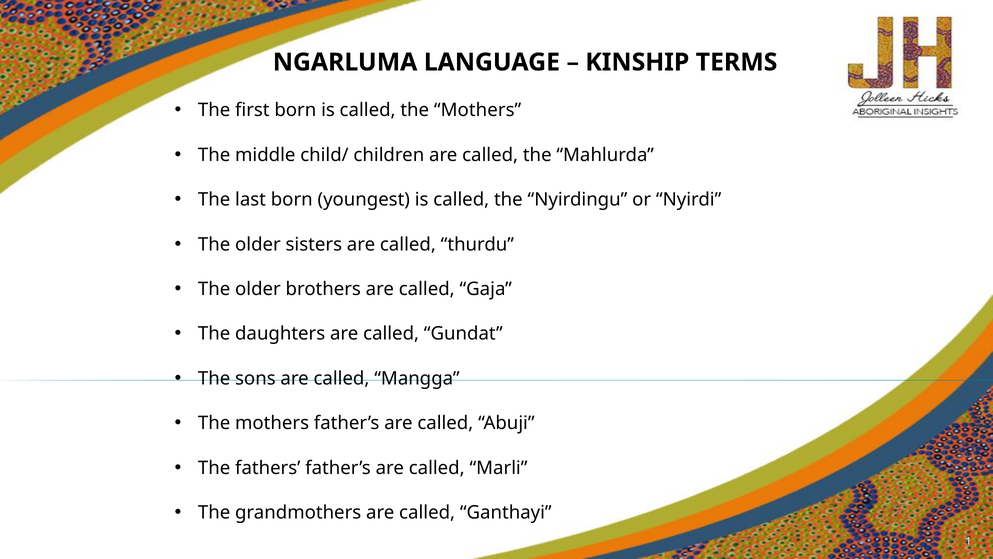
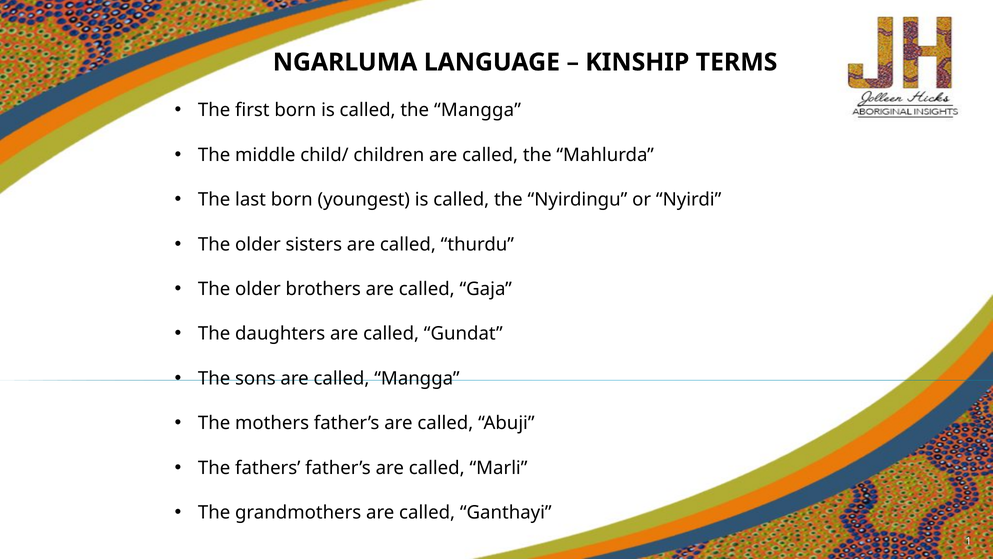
called the Mothers: Mothers -> Mangga
